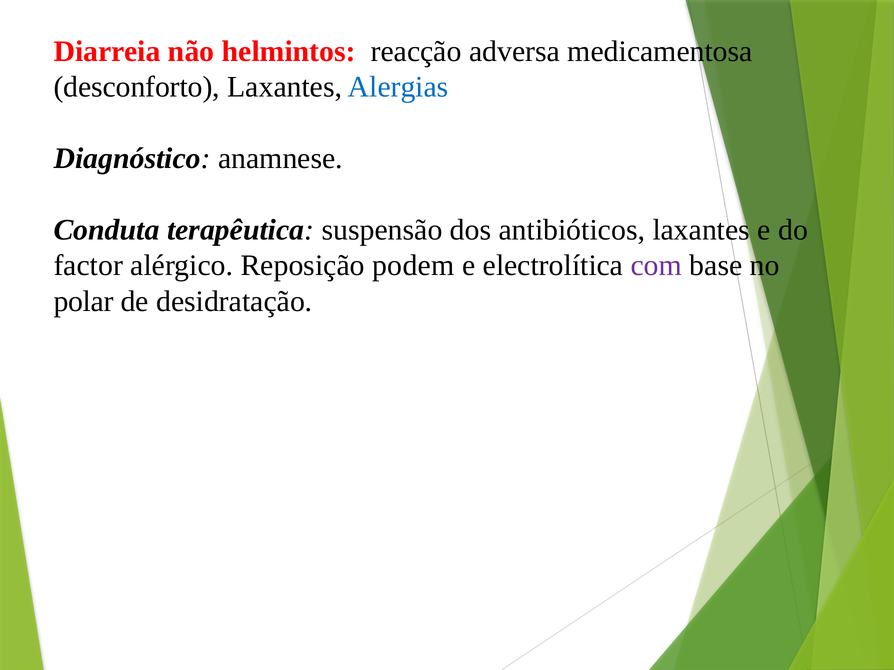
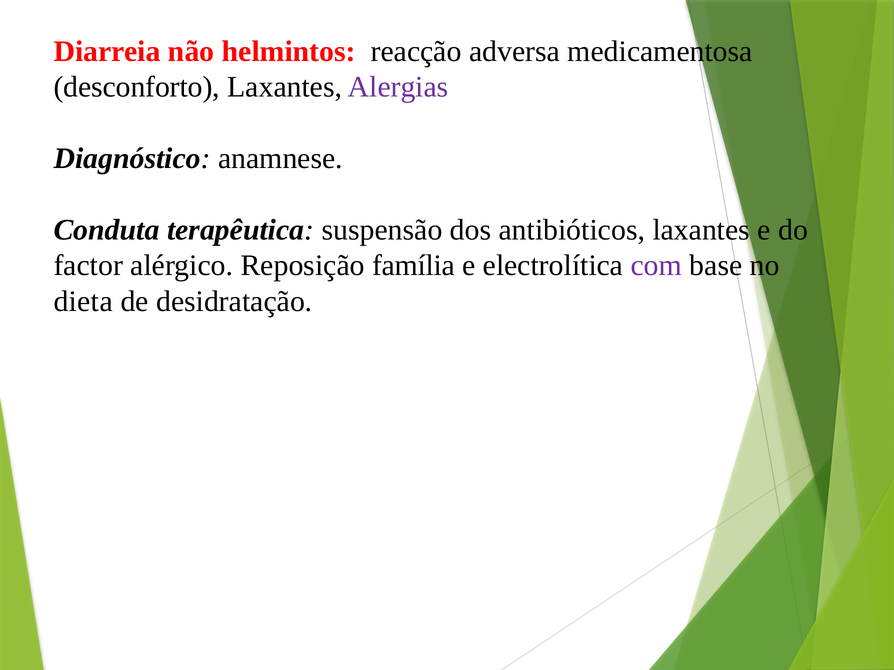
Alergias colour: blue -> purple
podem: podem -> família
polar: polar -> dieta
